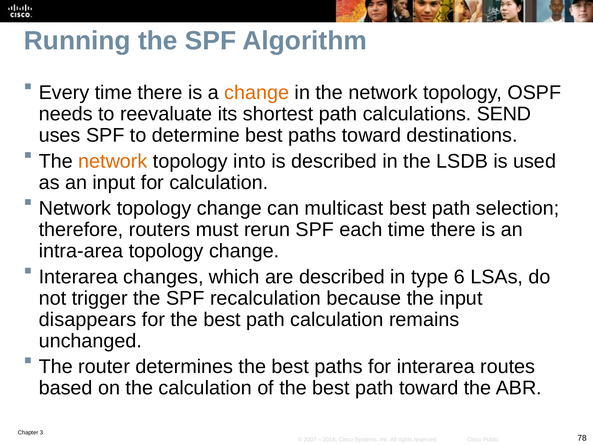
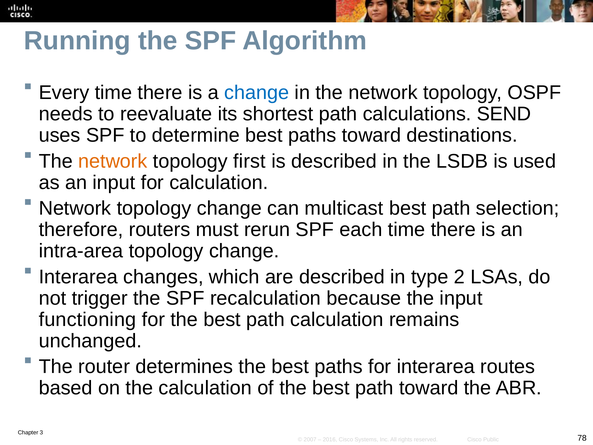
change at (257, 93) colour: orange -> blue
into: into -> first
6: 6 -> 2
disappears: disappears -> functioning
